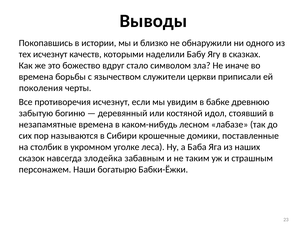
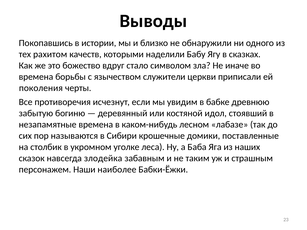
тех исчезнут: исчезнут -> рахитом
богатырю: богатырю -> наиболее
